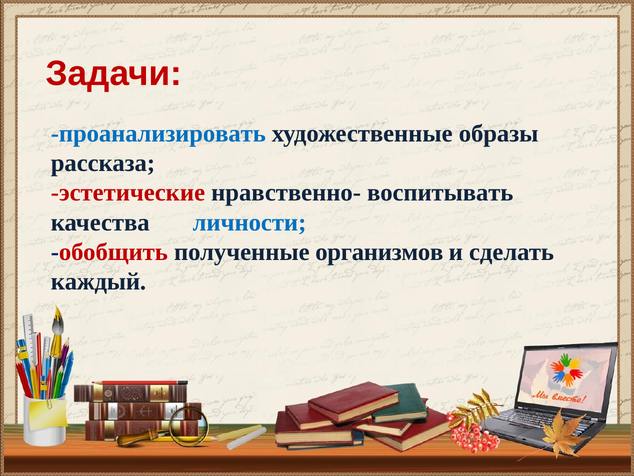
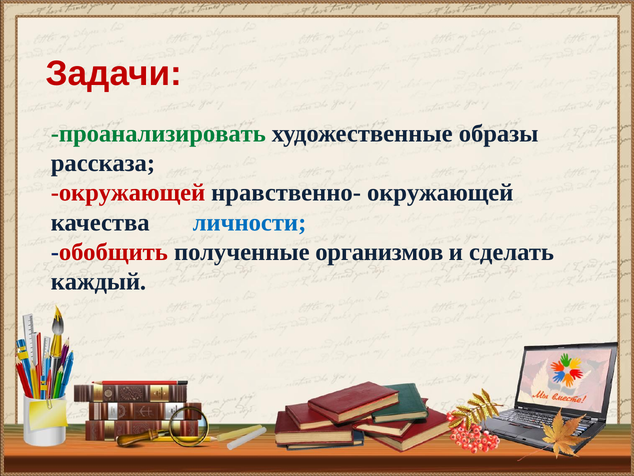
проанализировать colour: blue -> green
эстетические at (128, 193): эстетические -> окружающей
нравственно- воспитывать: воспитывать -> окружающей
